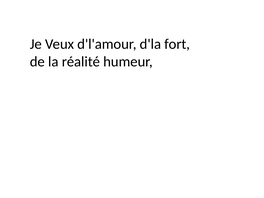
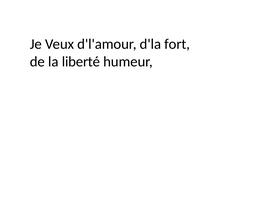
réalité: réalité -> liberté
